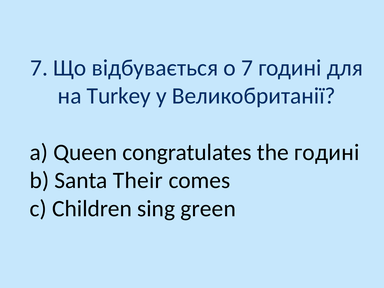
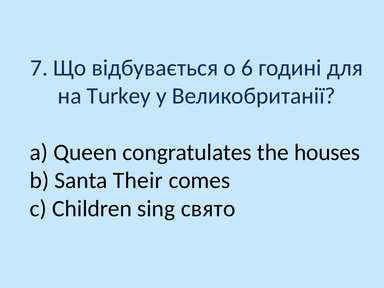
о 7: 7 -> 6
the годині: годині -> houses
green: green -> свято
